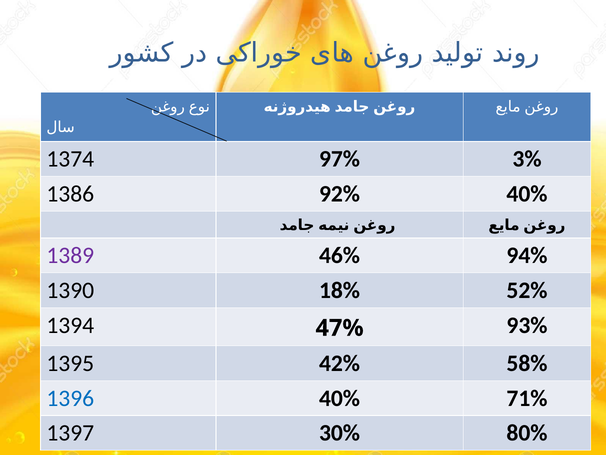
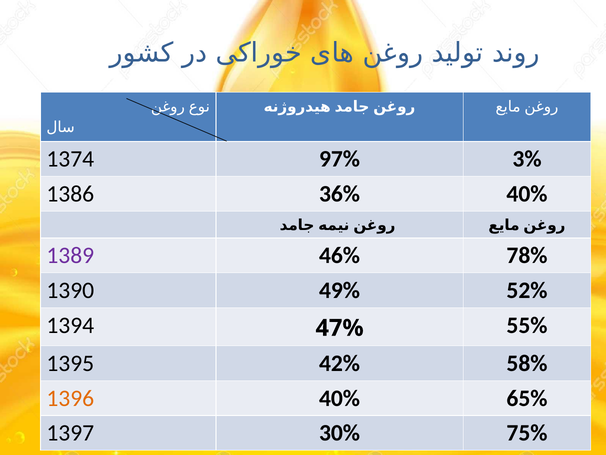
92%: 92% -> 36%
94%: 94% -> 78%
18%: 18% -> 49%
93%: 93% -> 55%
1396 colour: blue -> orange
71%: 71% -> 65%
80%: 80% -> 75%
